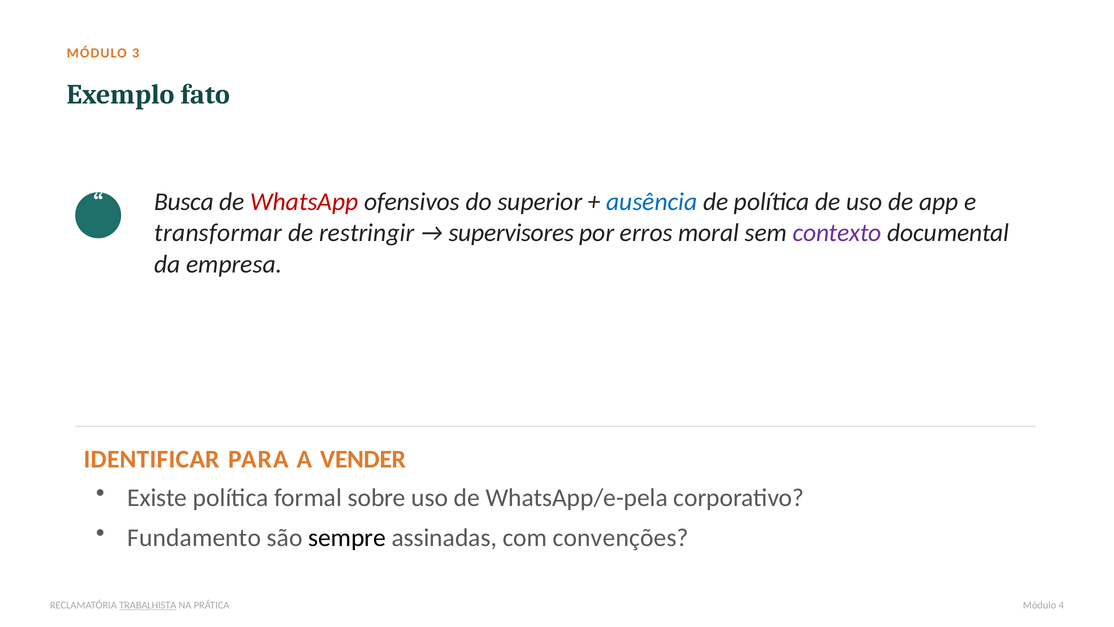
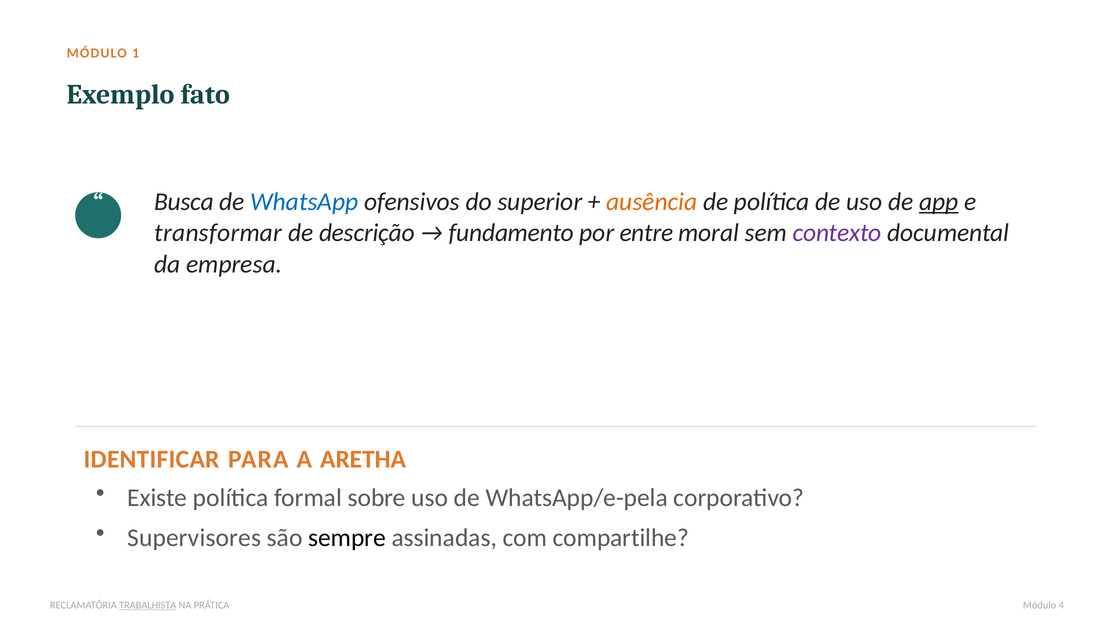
3: 3 -> 1
WhatsApp colour: red -> blue
ausência colour: blue -> orange
app underline: none -> present
restringir: restringir -> descrição
supervisores: supervisores -> fundamento
erros: erros -> entre
VENDER: VENDER -> ARETHA
Fundamento: Fundamento -> Supervisores
convenções: convenções -> compartilhe
